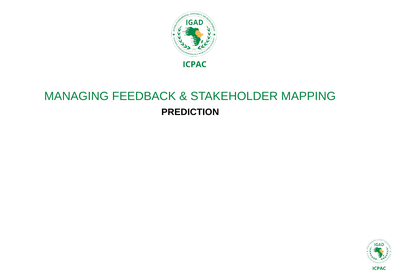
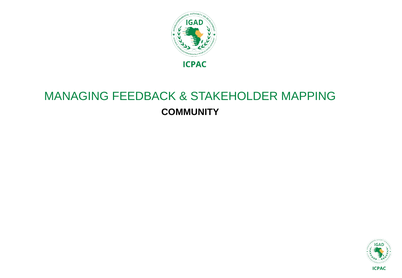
PREDICTION: PREDICTION -> COMMUNITY
